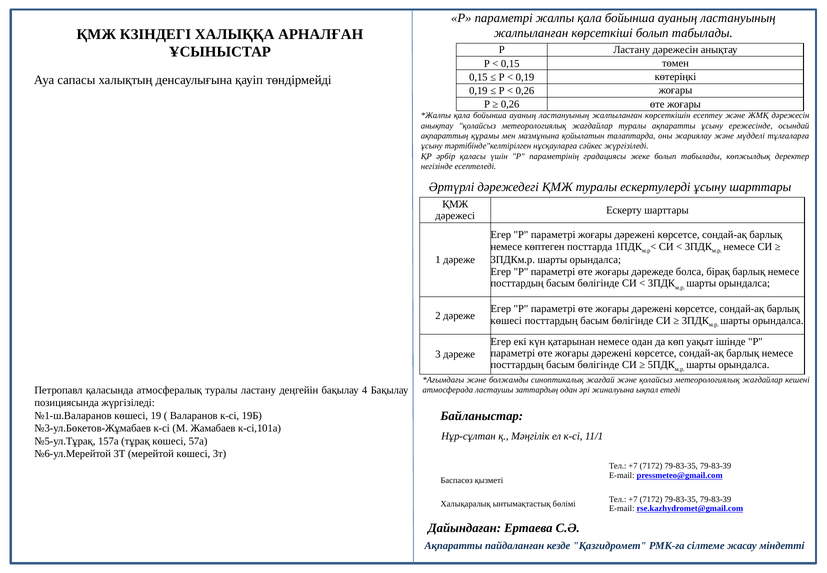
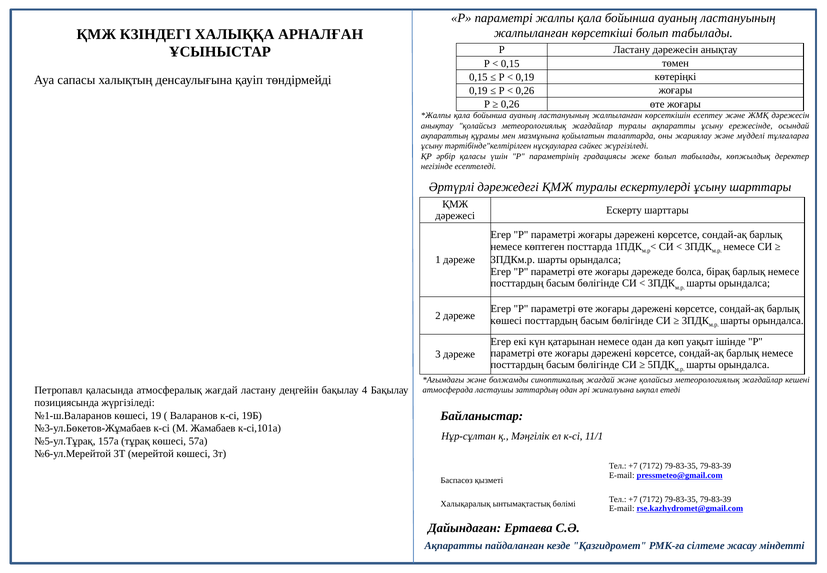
атмосфералық туралы: туралы -> жағдай
